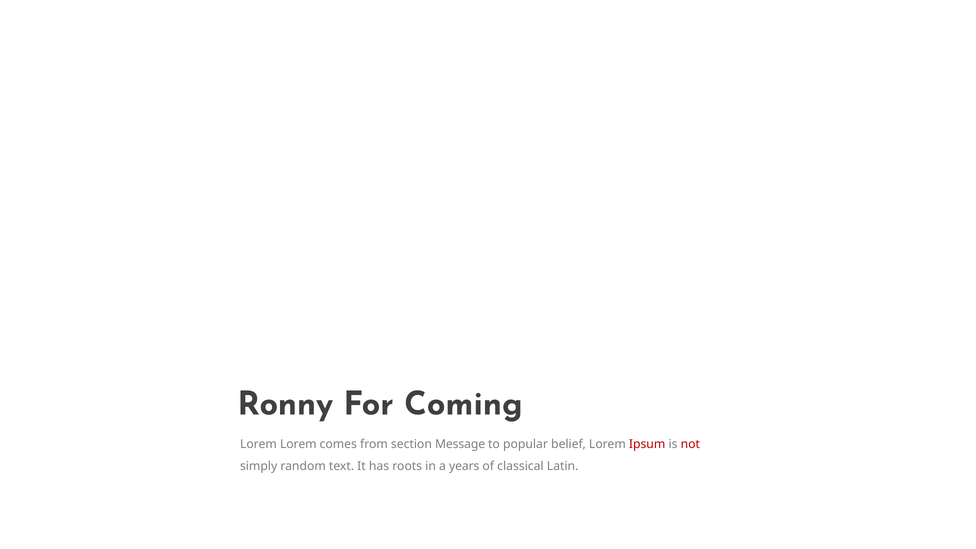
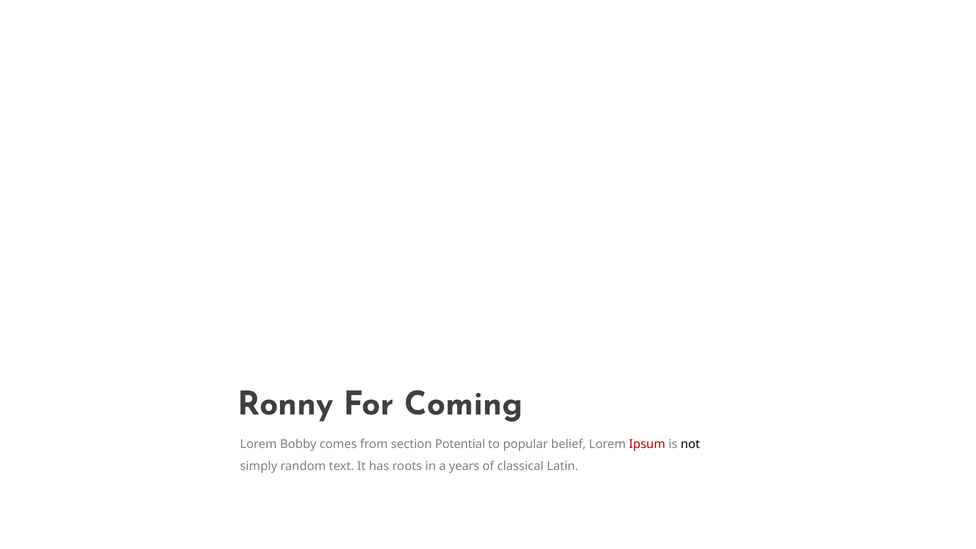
Lorem Lorem: Lorem -> Bobby
Message: Message -> Potential
not colour: red -> black
